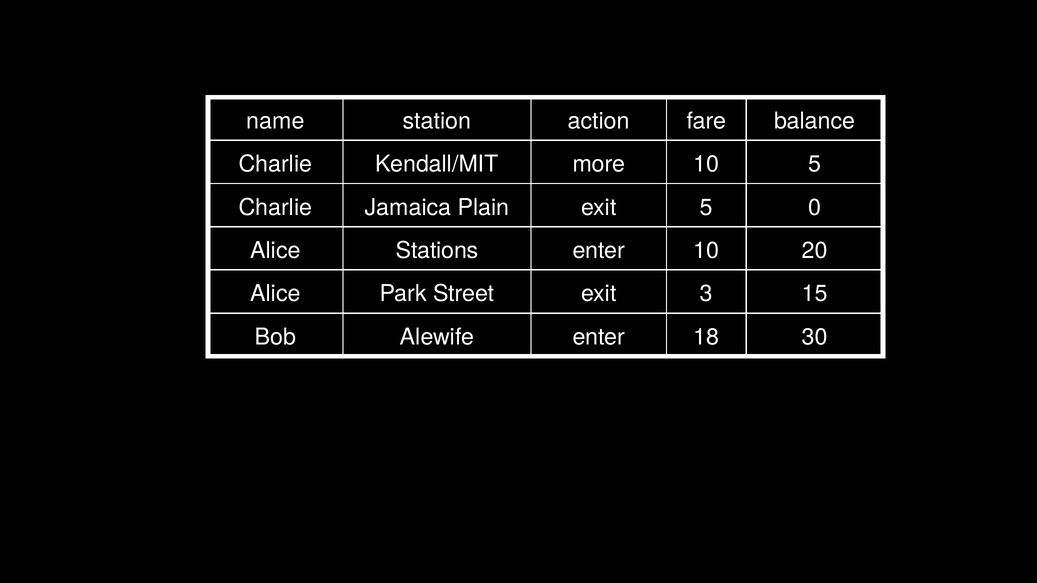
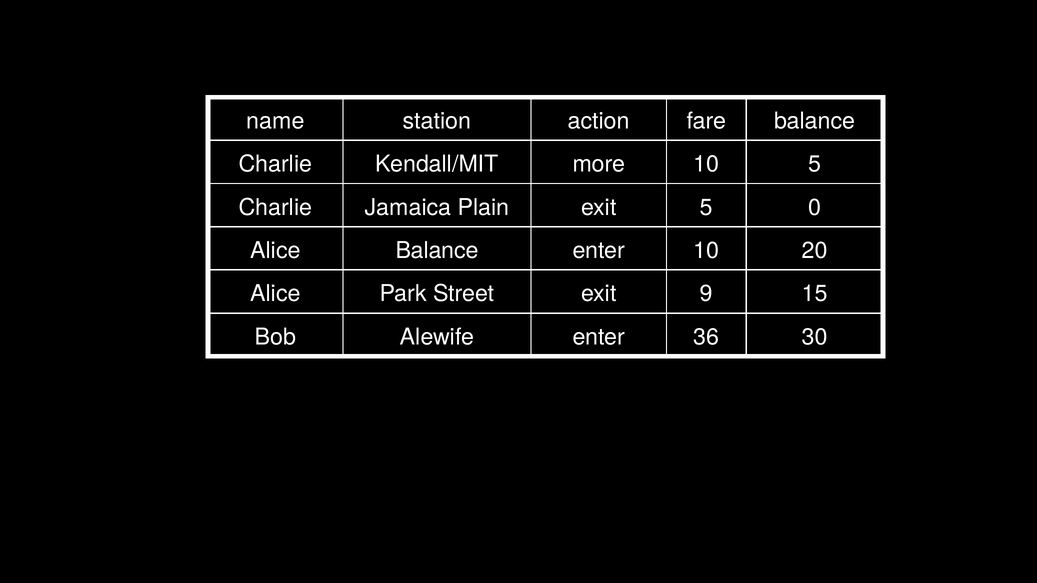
Alice Stations: Stations -> Balance
3: 3 -> 9
18: 18 -> 36
